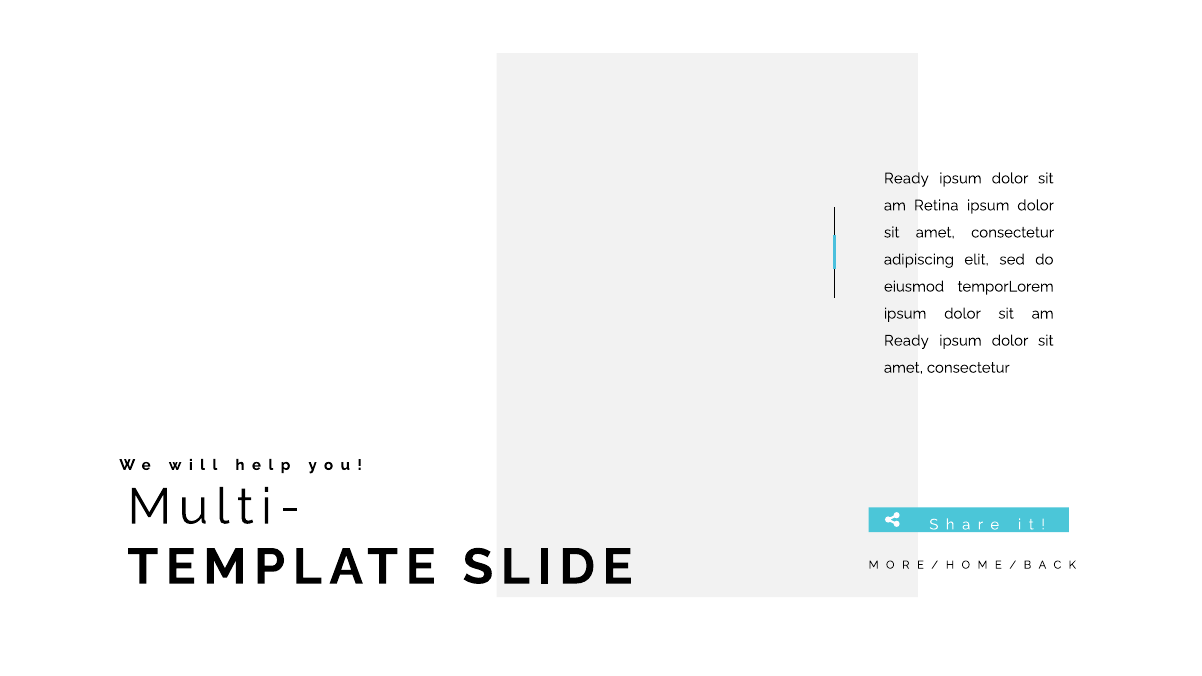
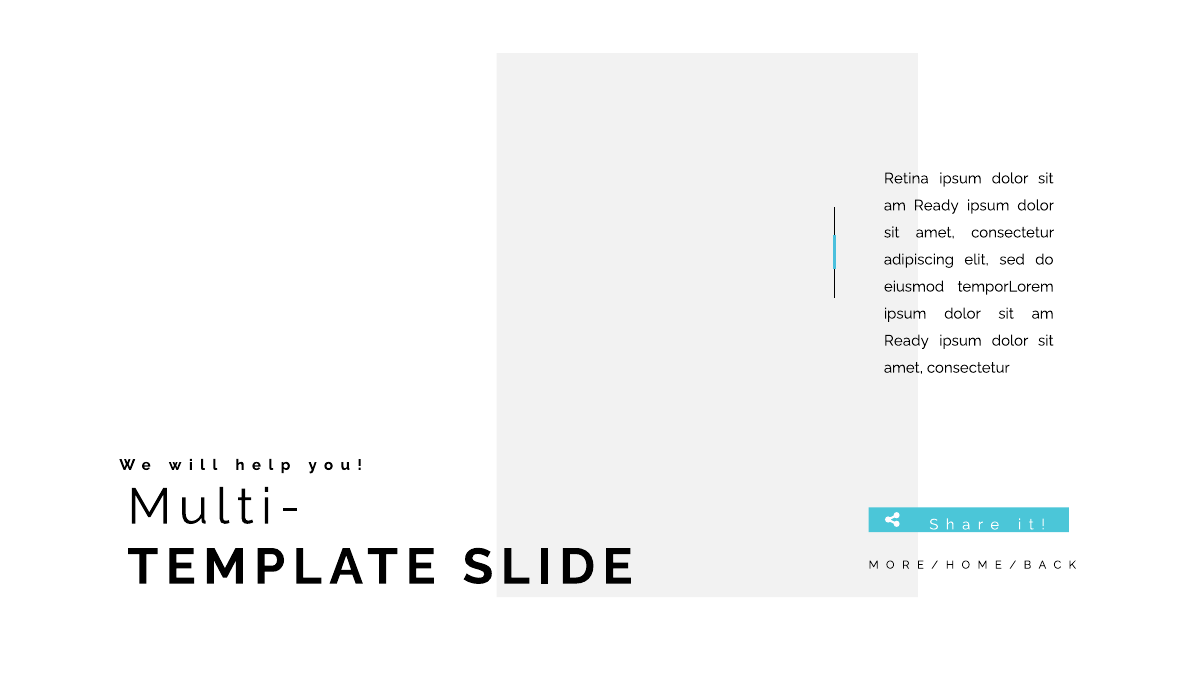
Ready at (906, 178): Ready -> Retina
Retina at (936, 205): Retina -> Ready
